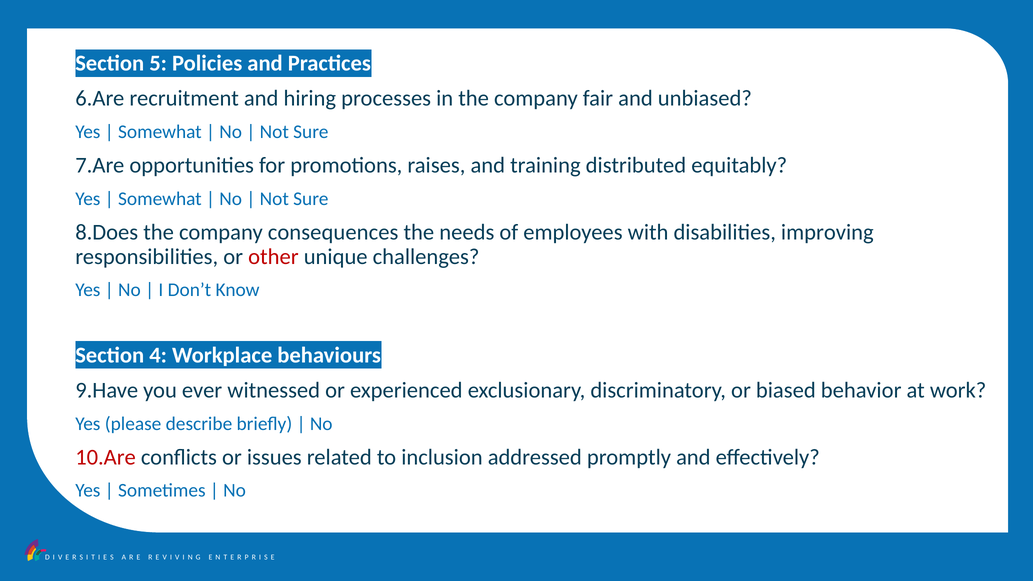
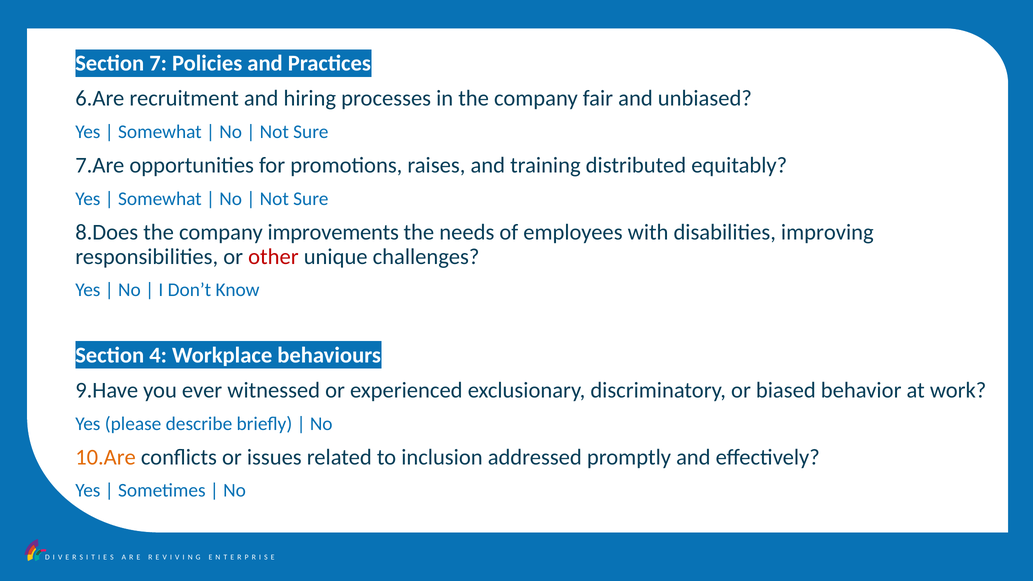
5: 5 -> 7
consequences: consequences -> improvements
10.Are colour: red -> orange
